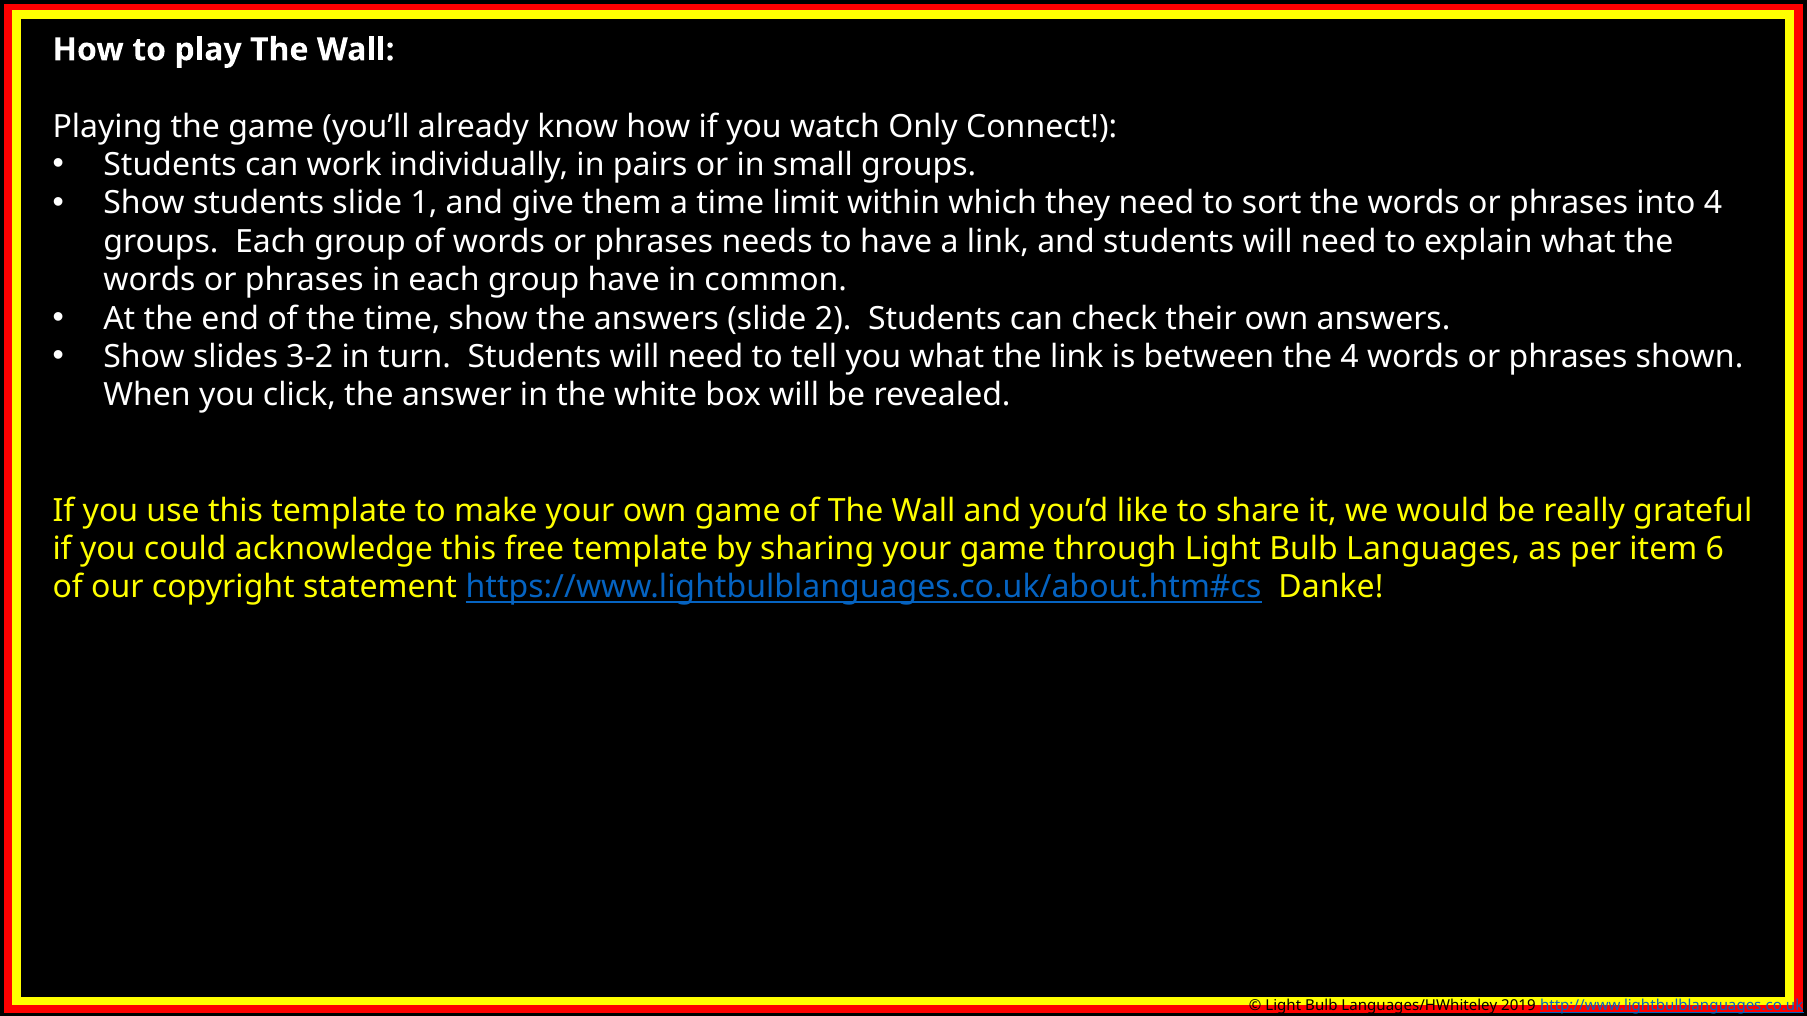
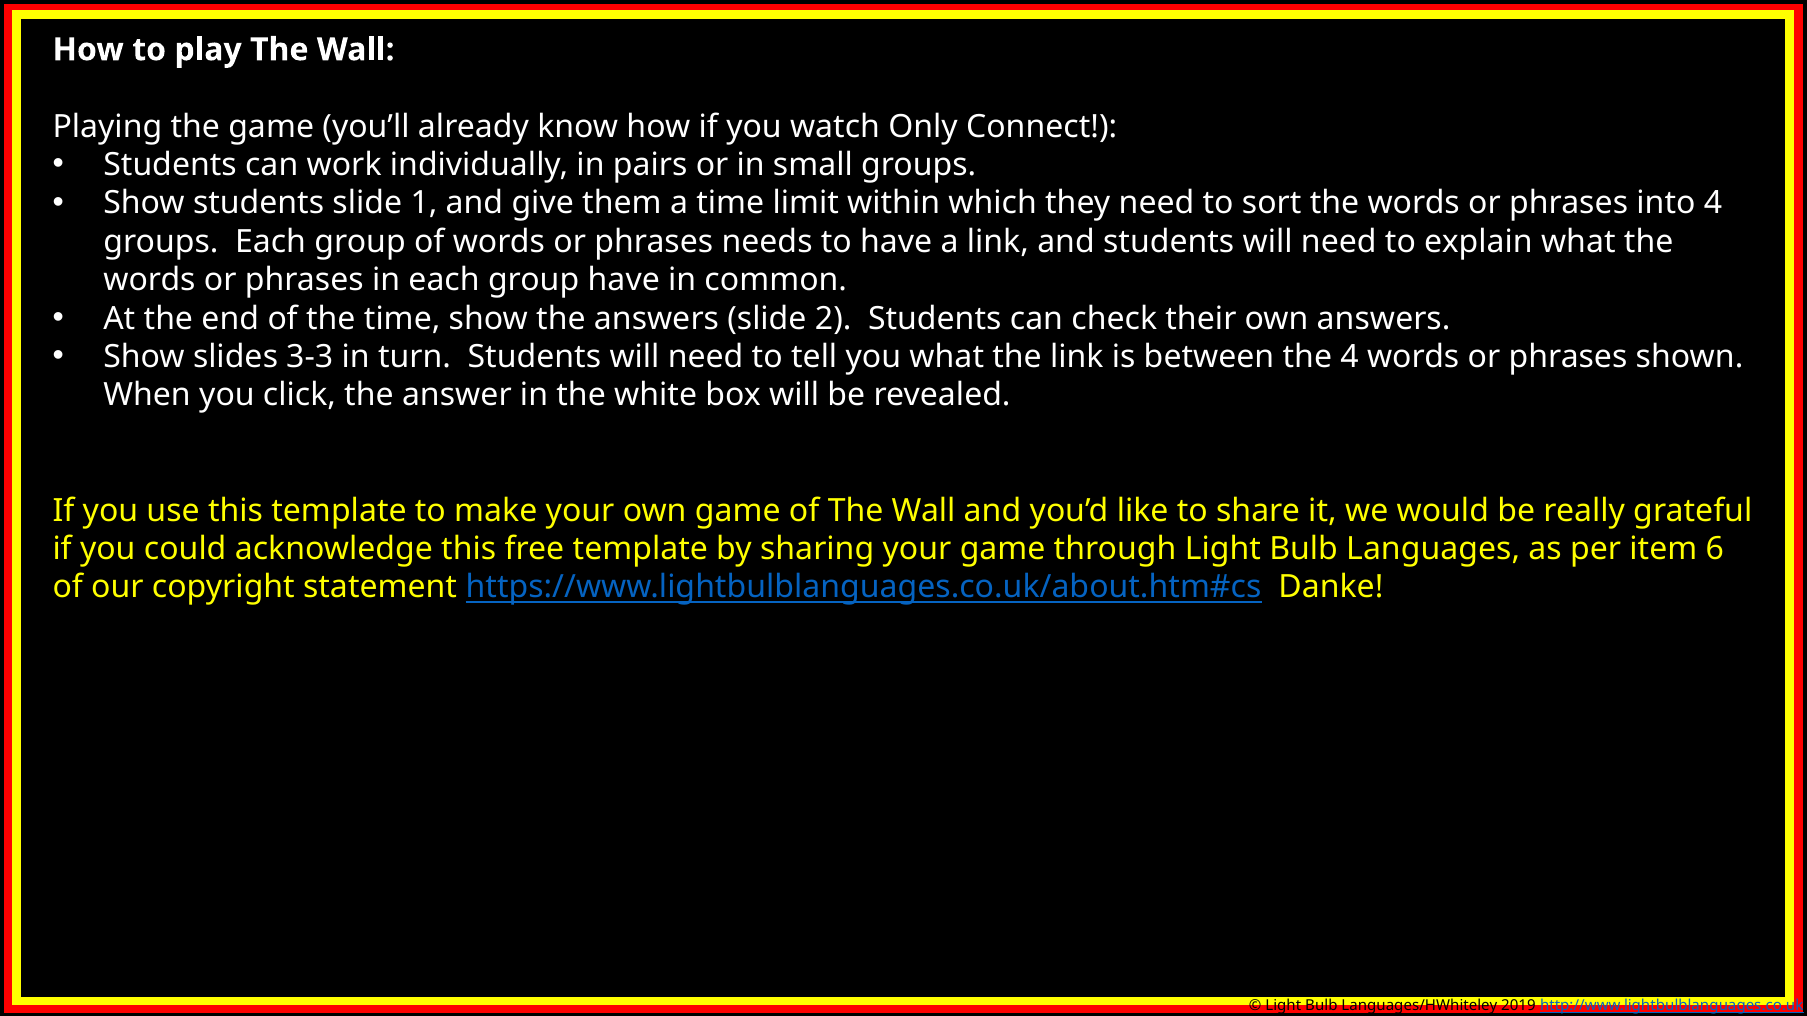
3-2: 3-2 -> 3-3
